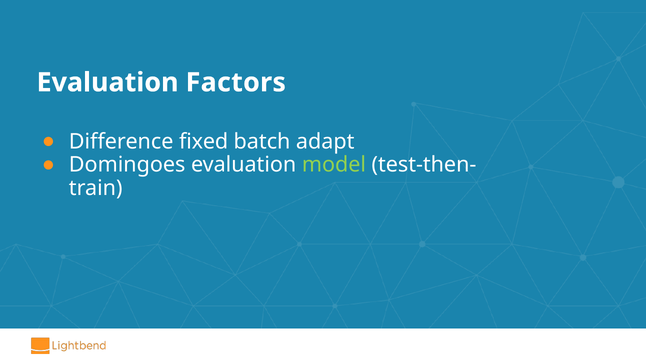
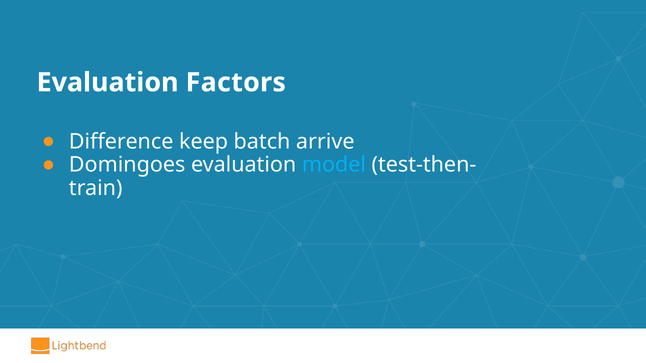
fixed: fixed -> keep
adapt: adapt -> arrive
model colour: light green -> light blue
